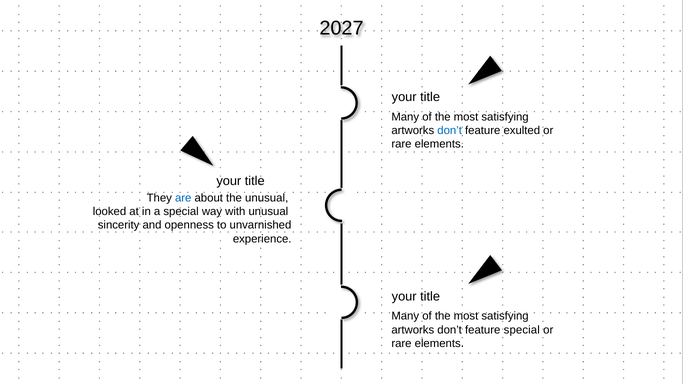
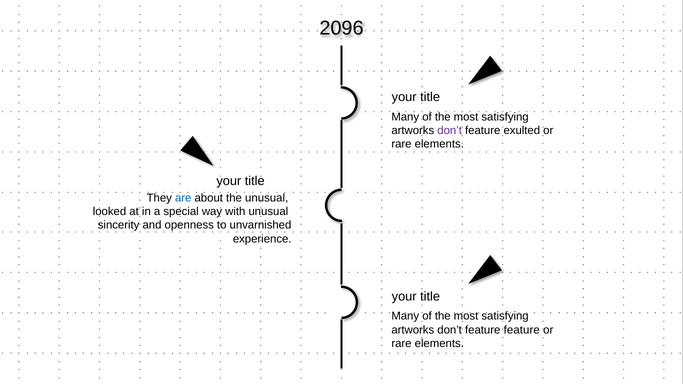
2027: 2027 -> 2096
don’t at (450, 130) colour: blue -> purple
feature special: special -> feature
